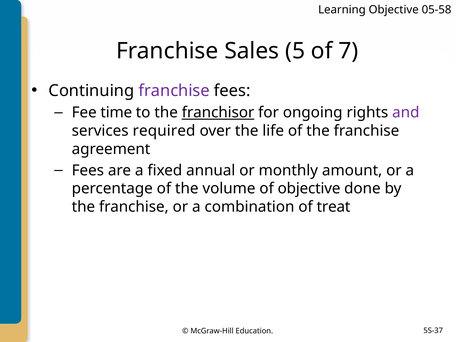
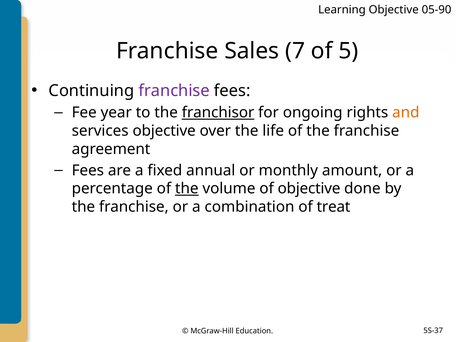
05-58: 05-58 -> 05-90
5: 5 -> 7
7: 7 -> 5
time: time -> year
and colour: purple -> orange
services required: required -> objective
the at (187, 189) underline: none -> present
